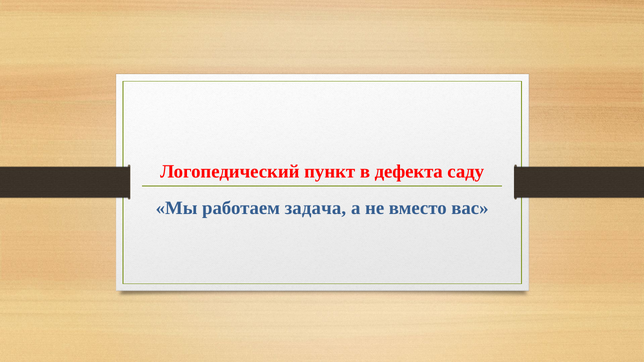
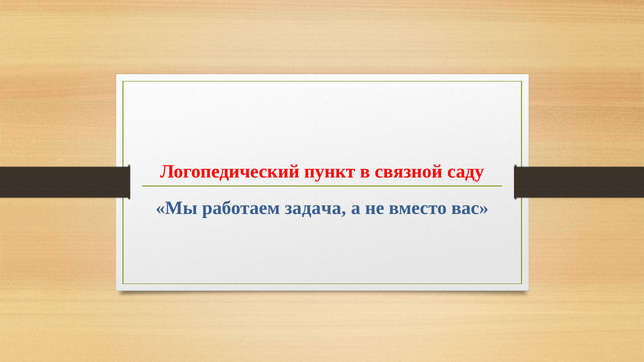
дефекта: дефекта -> связной
